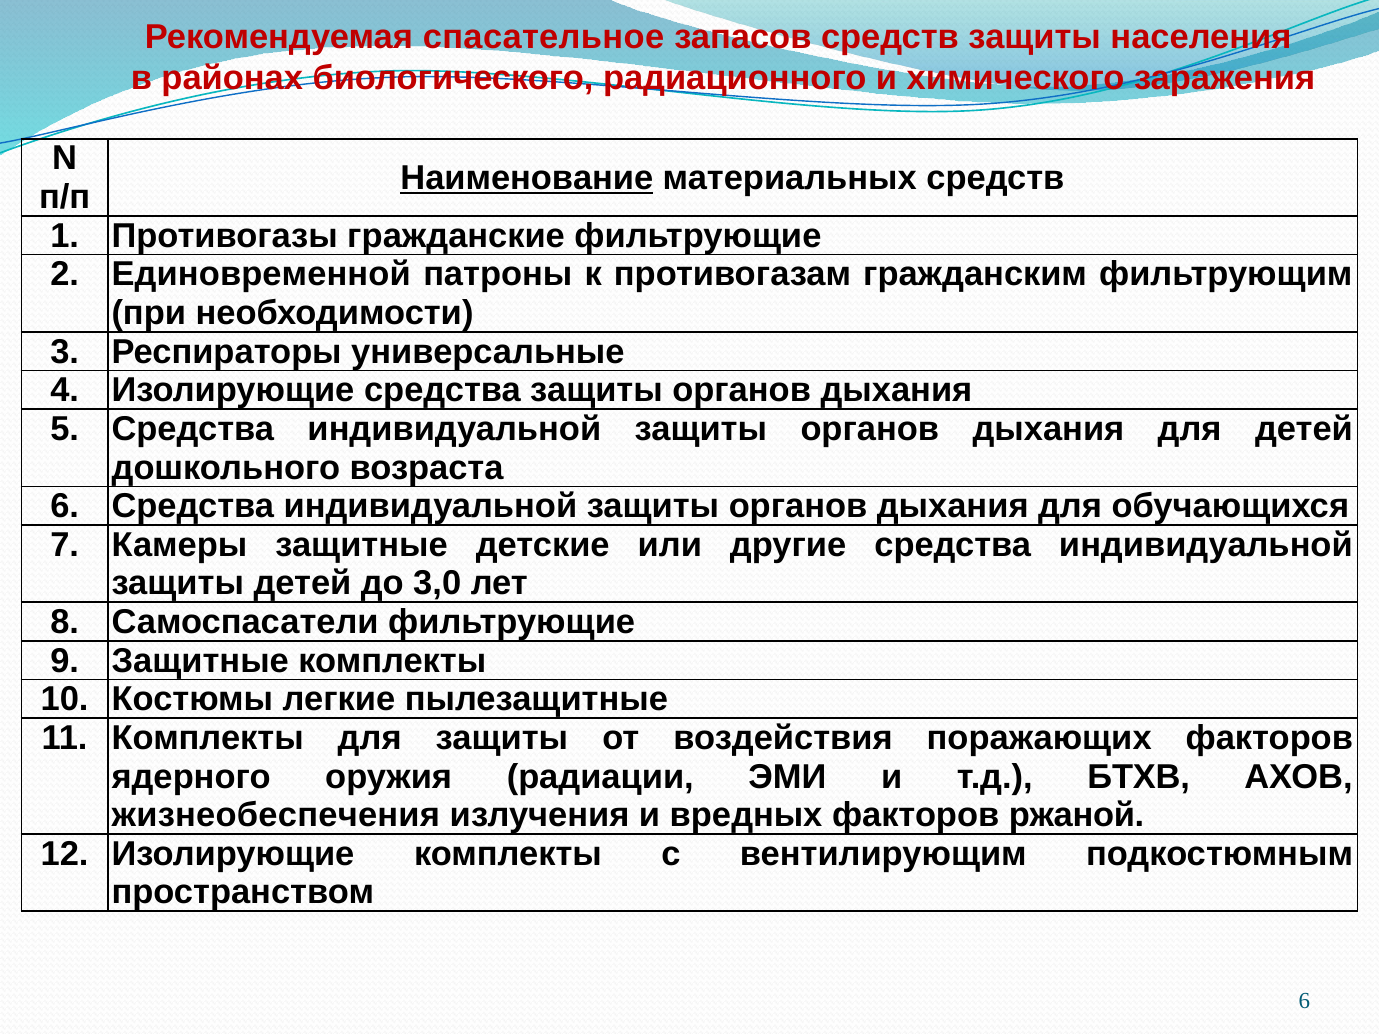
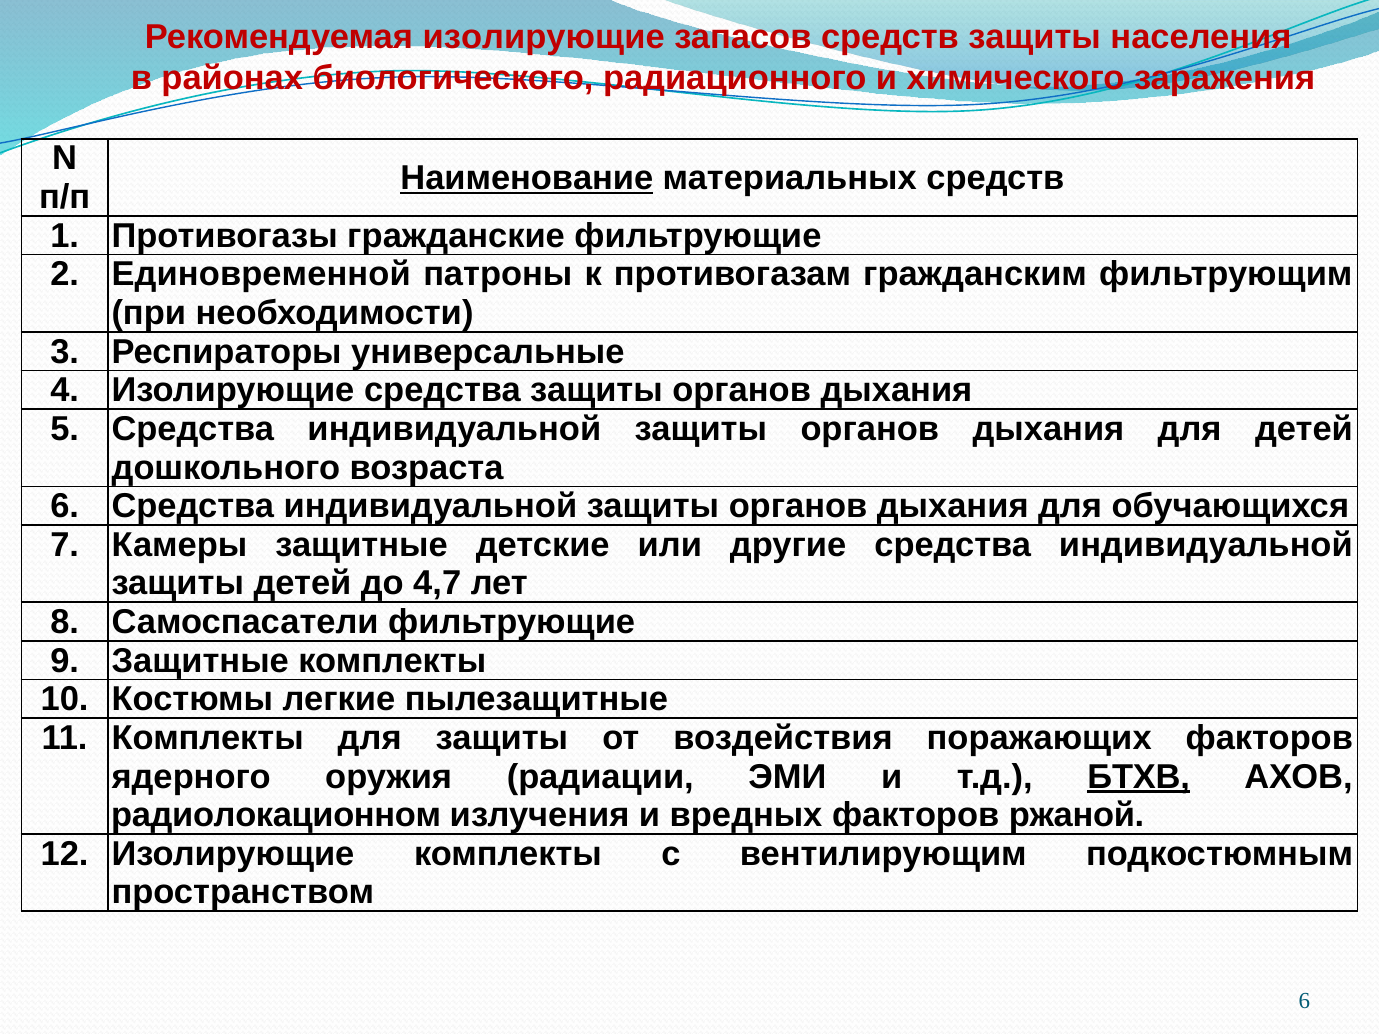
Рекомендуемая спасательное: спасательное -> изолирующие
3,0: 3,0 -> 4,7
БТХВ underline: none -> present
жизнеобеспечения: жизнеобеспечения -> радиолокационном
